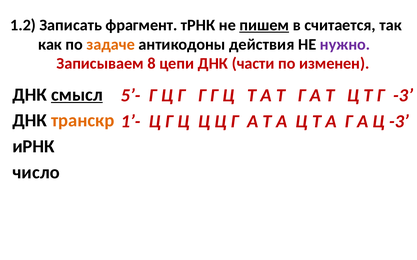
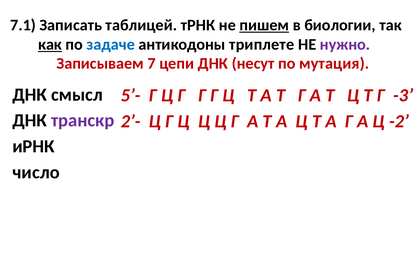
1.2: 1.2 -> 7.1
фрагмент: фрагмент -> таблицей
считается: считается -> биологии
как underline: none -> present
задаче colour: orange -> blue
действия: действия -> триплете
8: 8 -> 7
части: части -> несут
изменен: изменен -> мутация
смысл underline: present -> none
транскр colour: orange -> purple
1’-: 1’- -> 2’-
Ц -3: -3 -> -2
